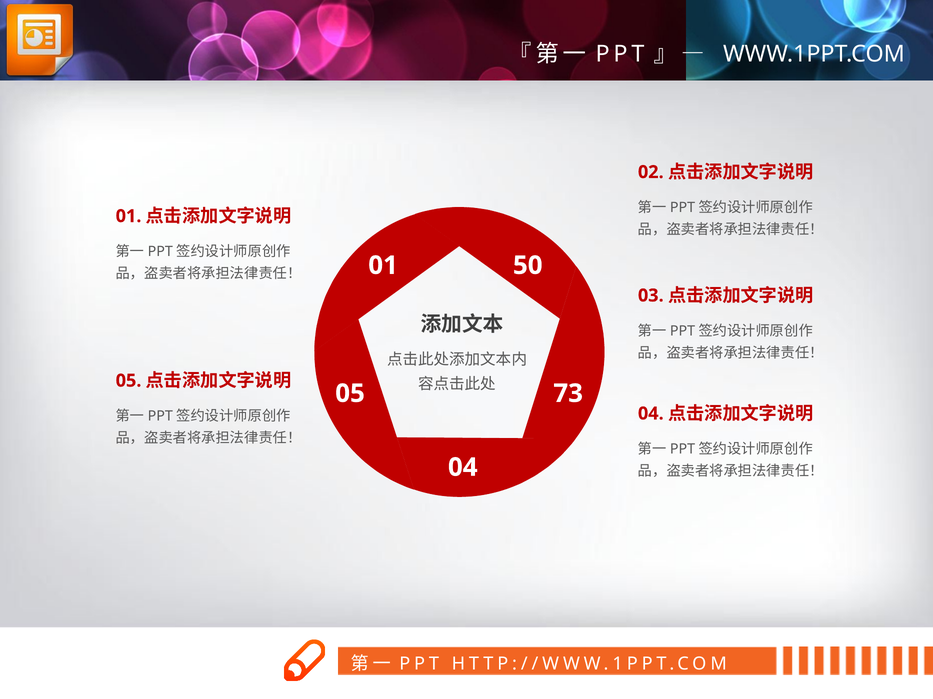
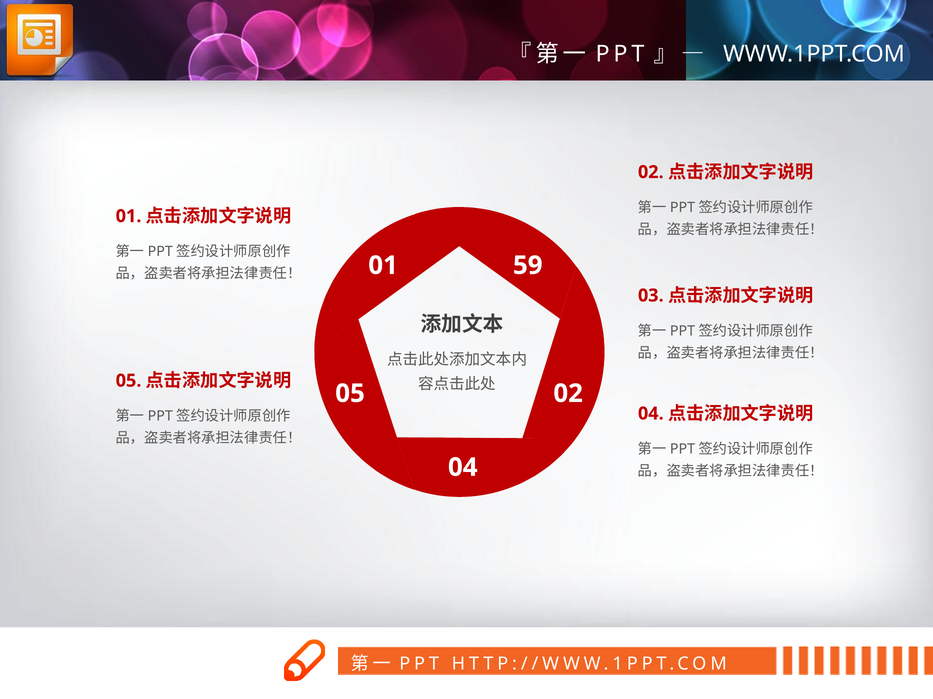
50: 50 -> 59
05 73: 73 -> 02
